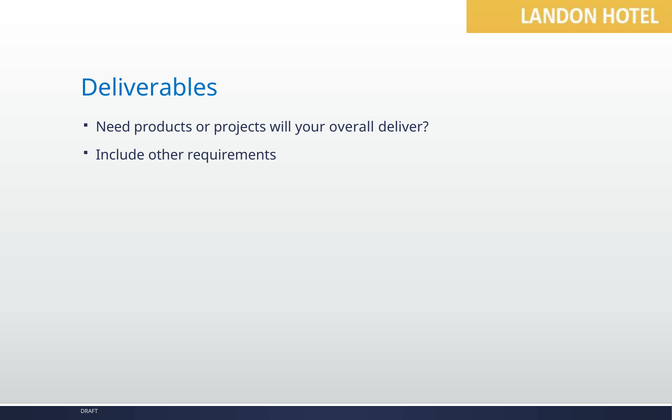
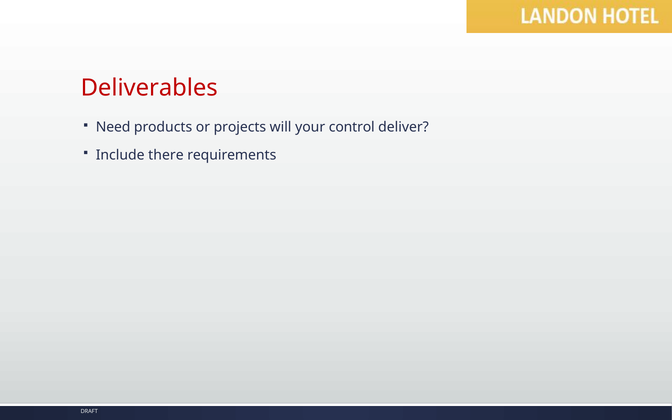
Deliverables colour: blue -> red
overall: overall -> control
other: other -> there
